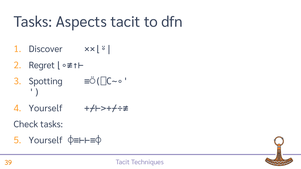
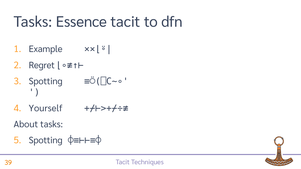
Aspects: Aspects -> Essence
Discover: Discover -> Example
Check: Check -> About
Yourself at (46, 141): Yourself -> Spotting
